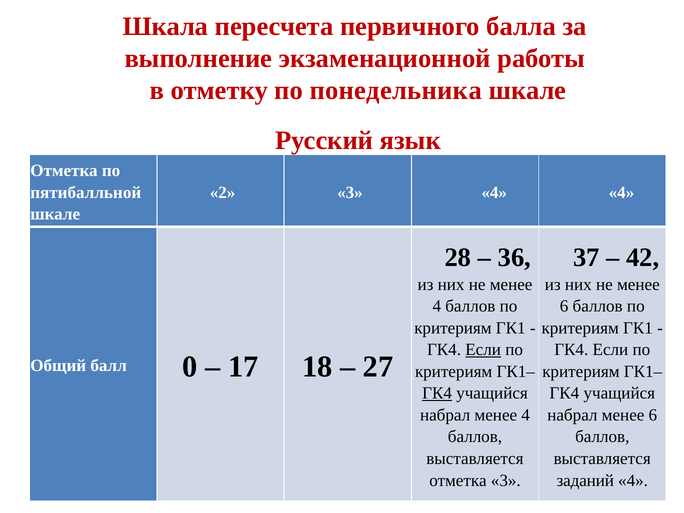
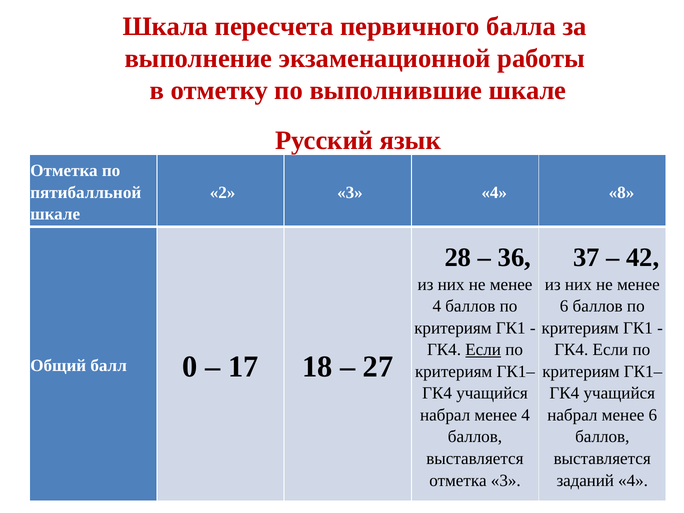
понедельника: понедельника -> выполнившие
4 4: 4 -> 8
ГК4 at (437, 393) underline: present -> none
